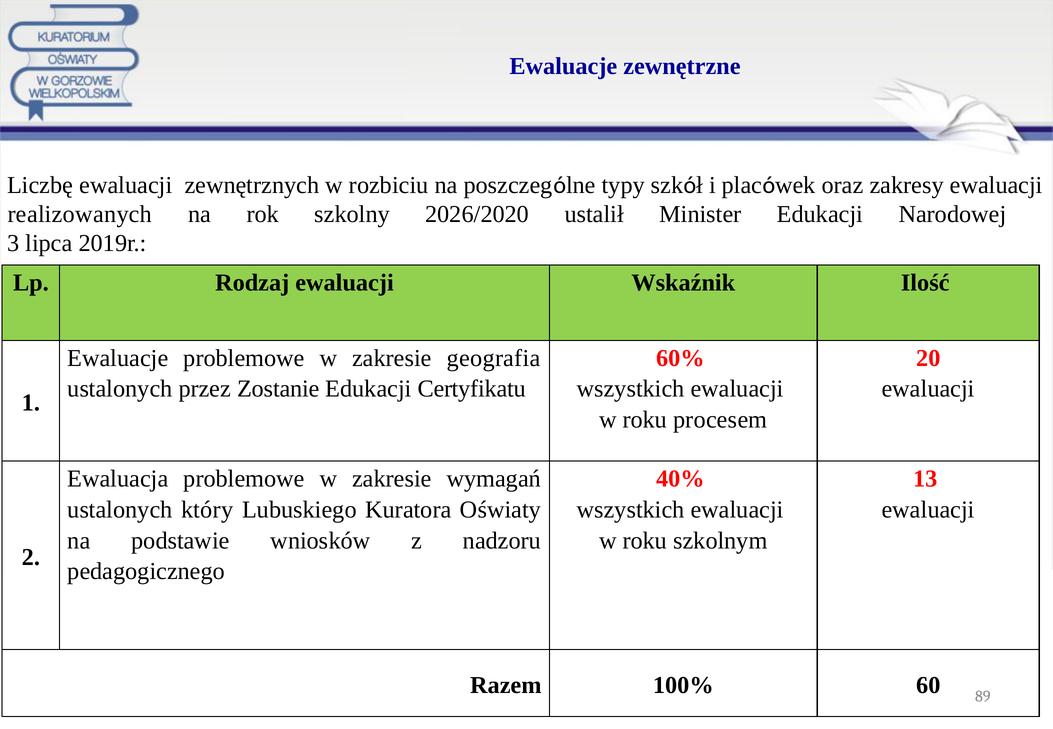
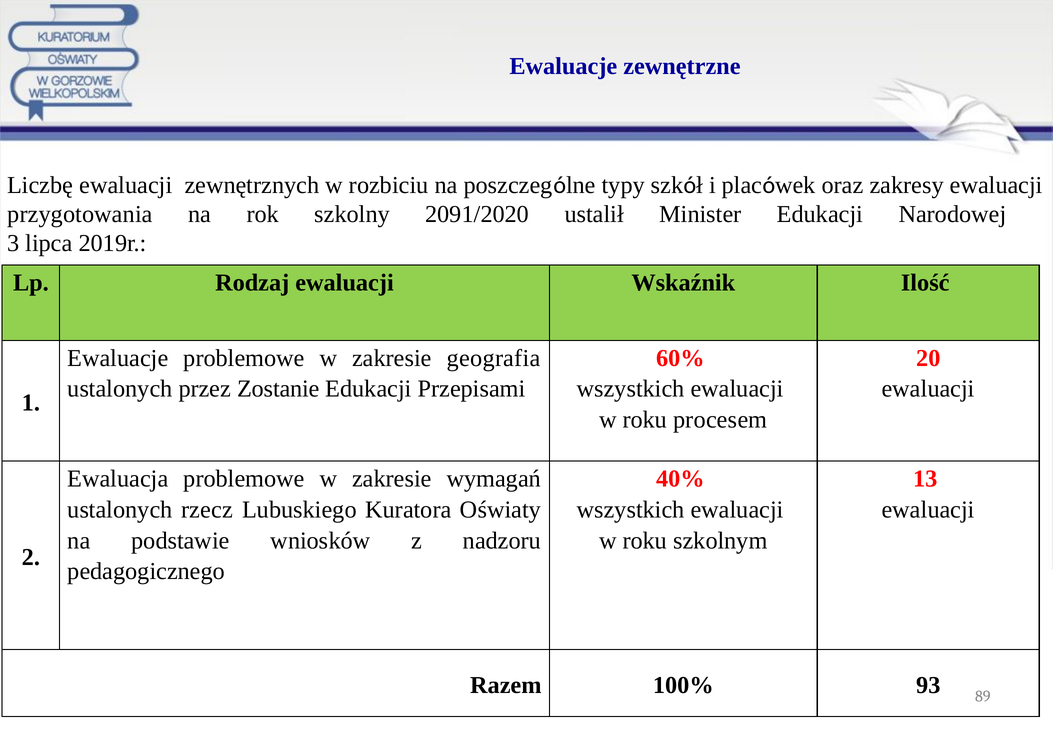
realizowanych: realizowanych -> przygotowania
2026/2020: 2026/2020 -> 2091/2020
Certyfikatu: Certyfikatu -> Przepisami
który: który -> rzecz
60: 60 -> 93
